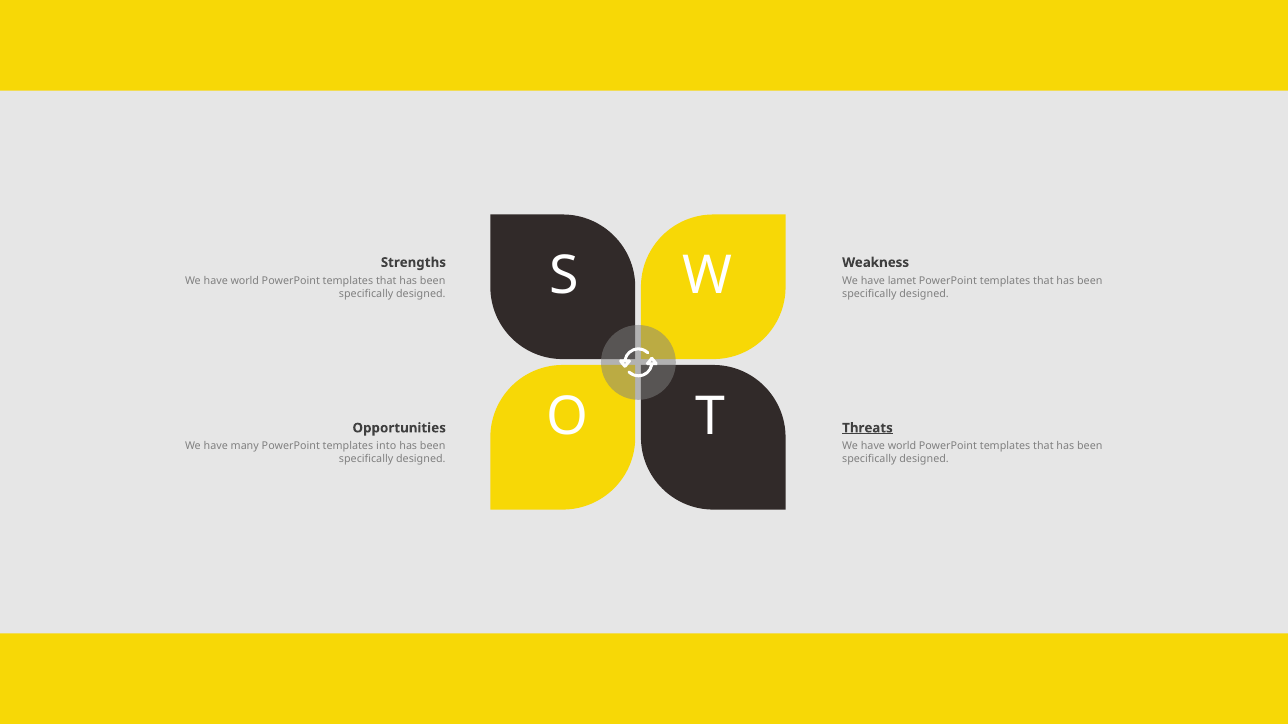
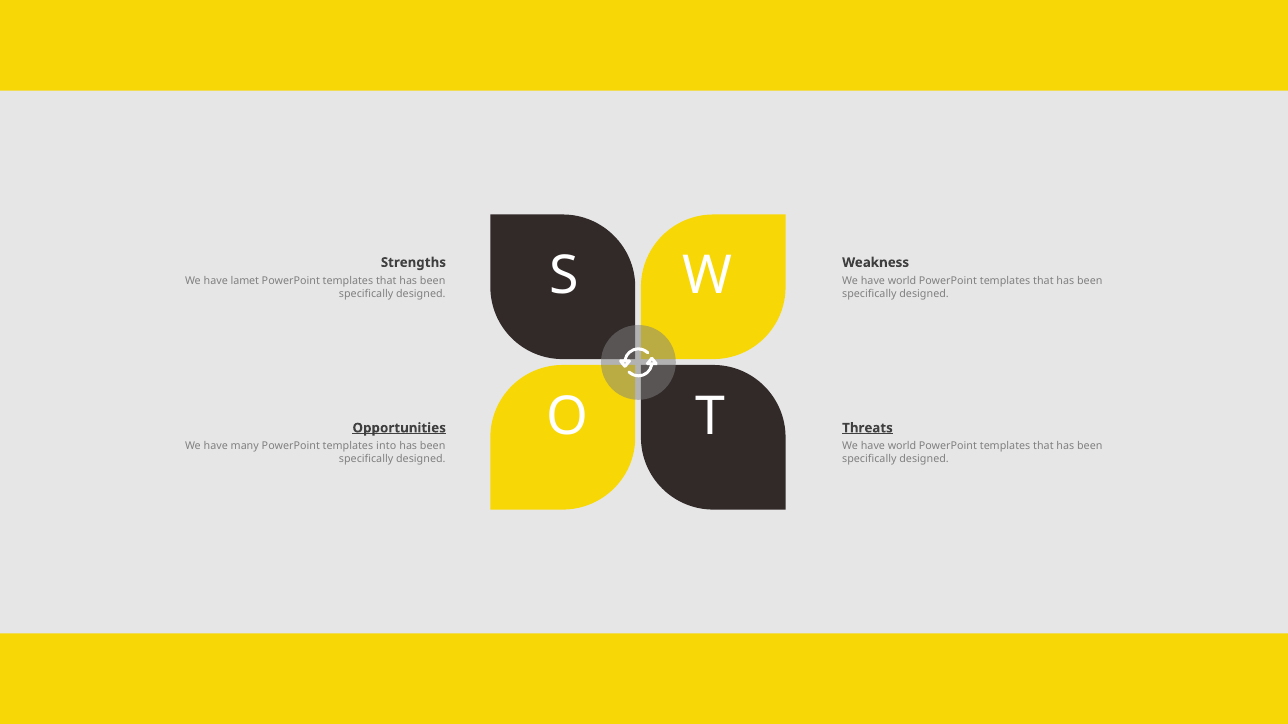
world at (245, 281): world -> lamet
lamet at (902, 281): lamet -> world
Opportunities underline: none -> present
